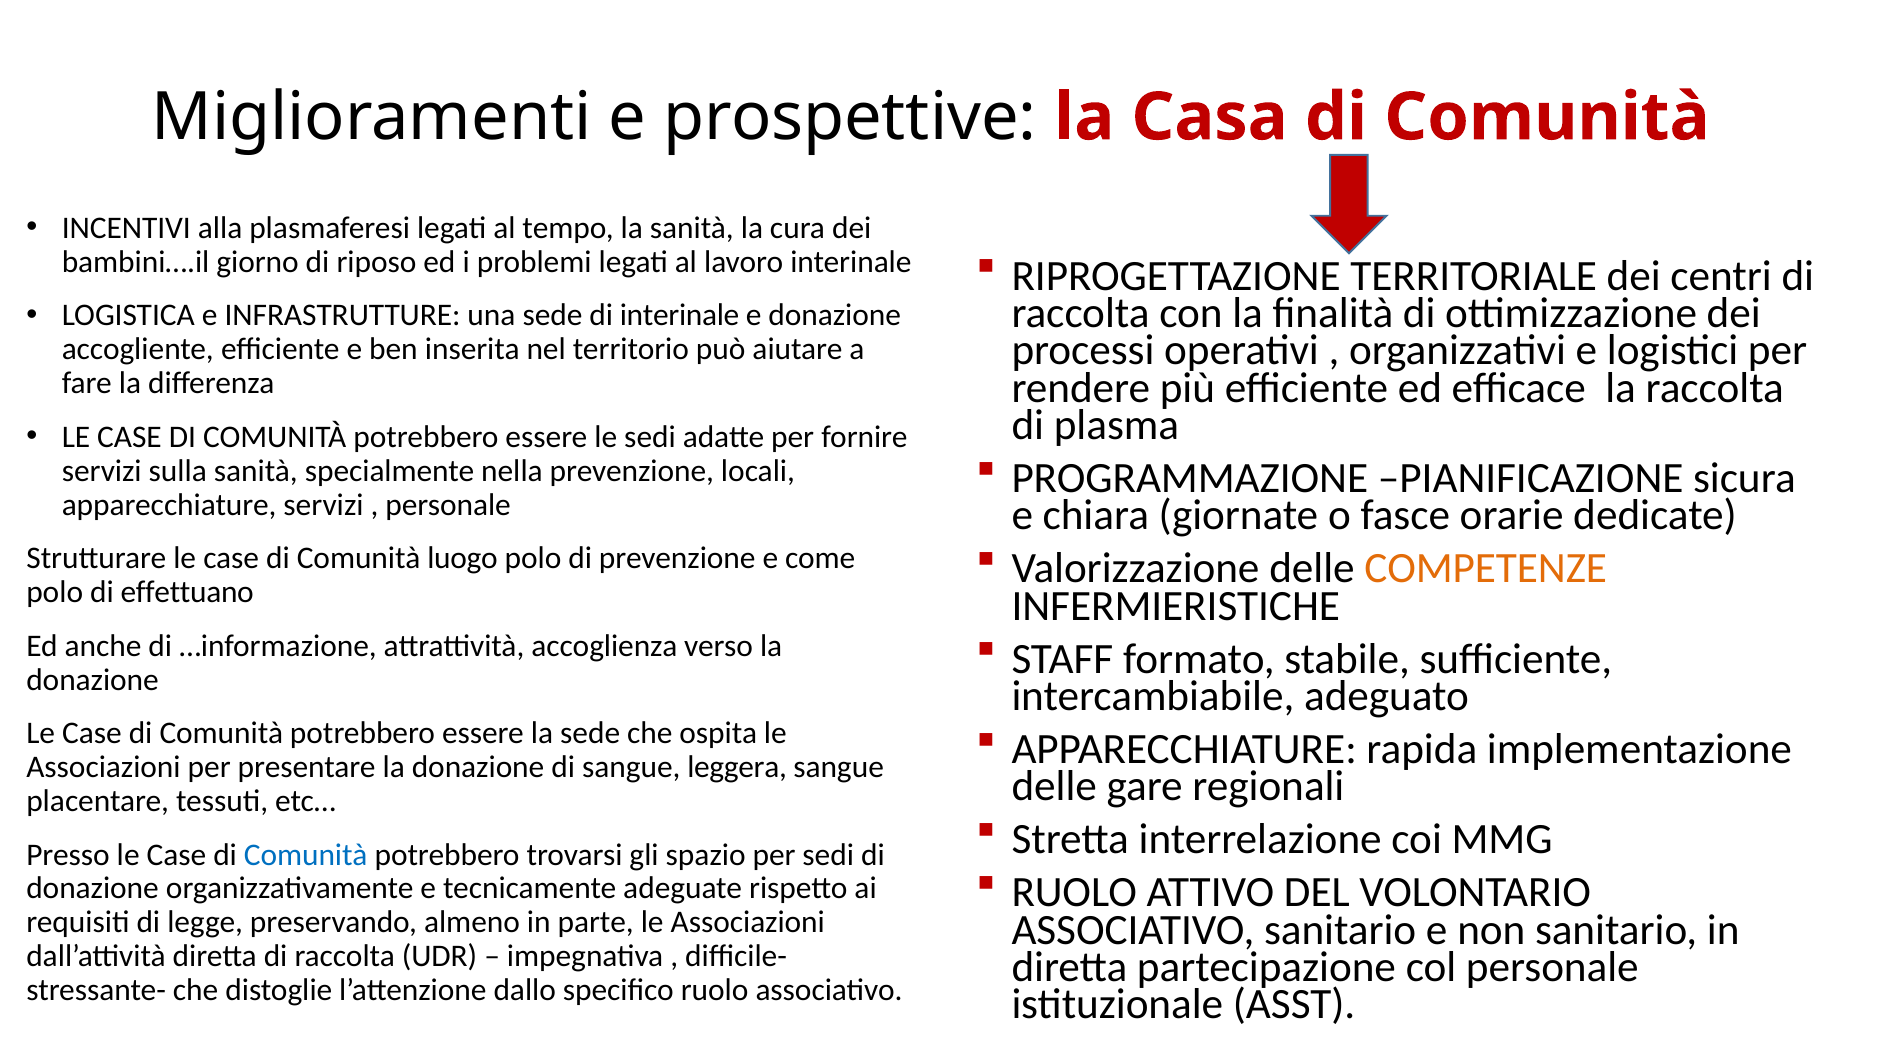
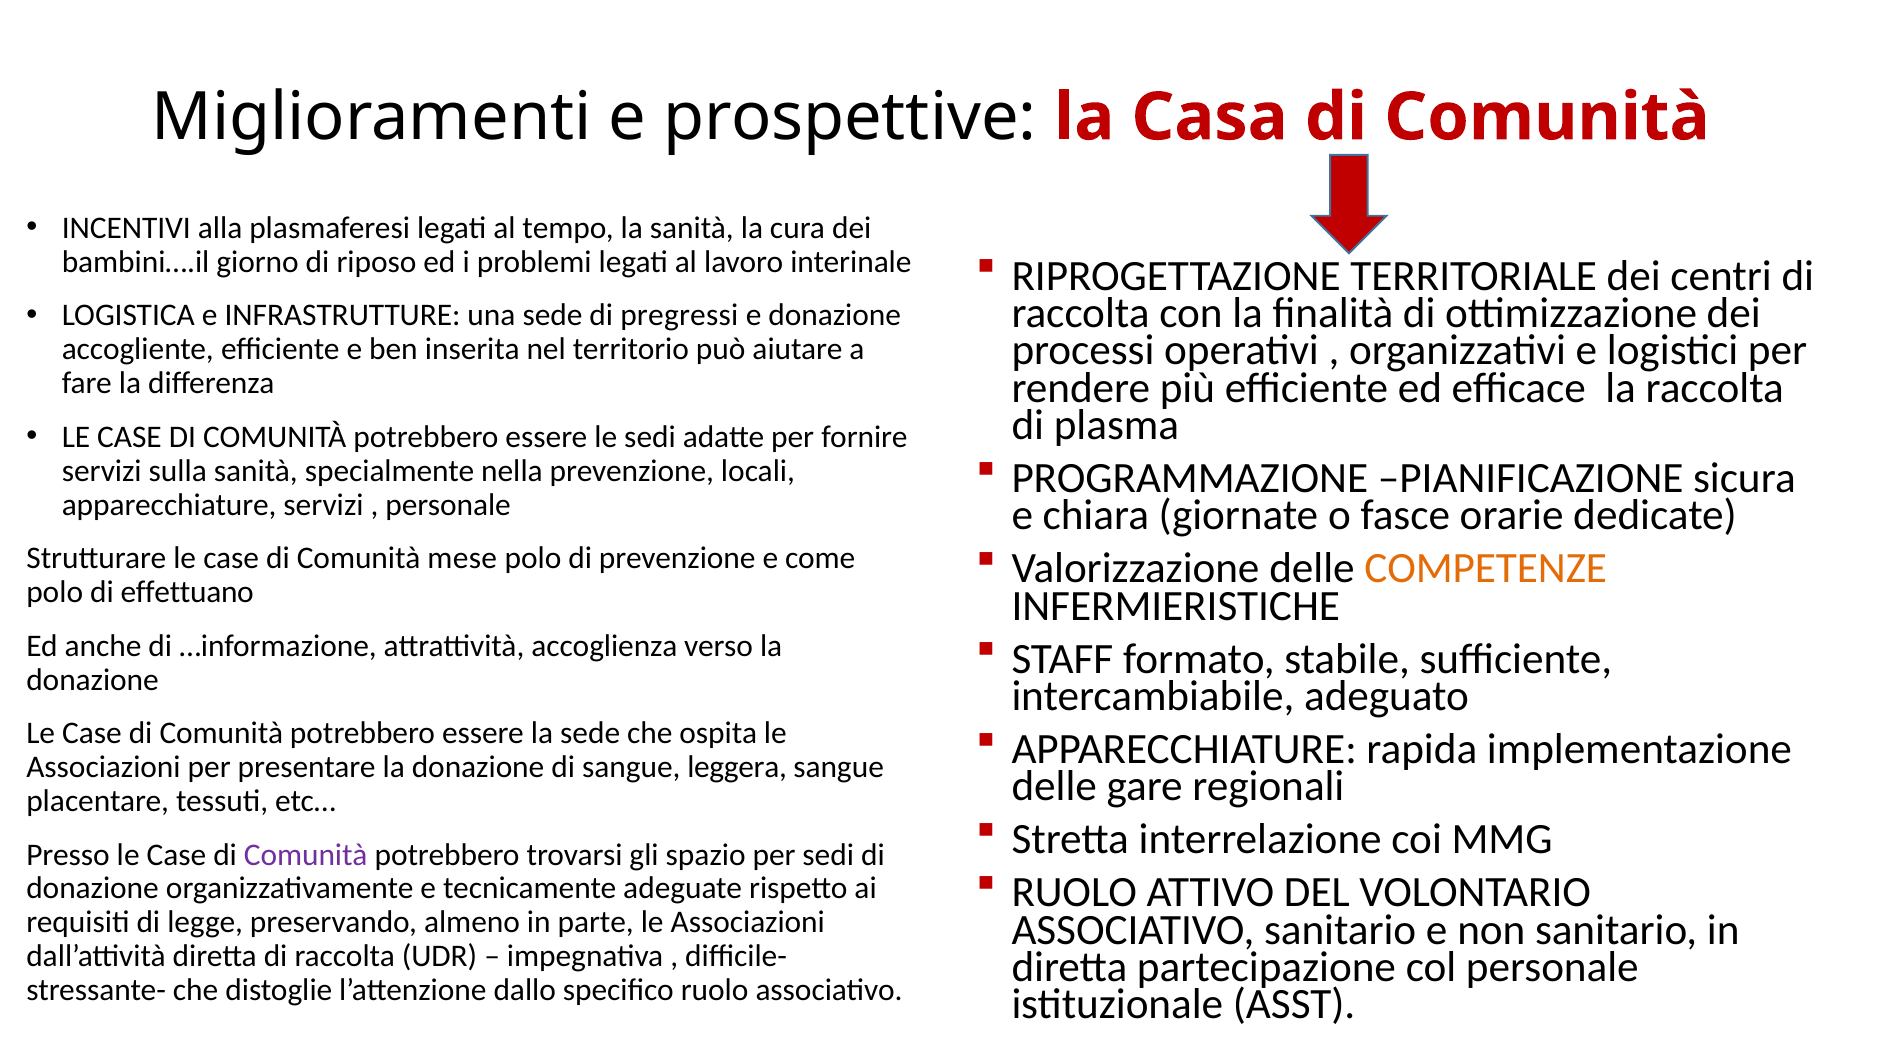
di interinale: interinale -> pregressi
luogo: luogo -> mese
Comunità at (306, 855) colour: blue -> purple
